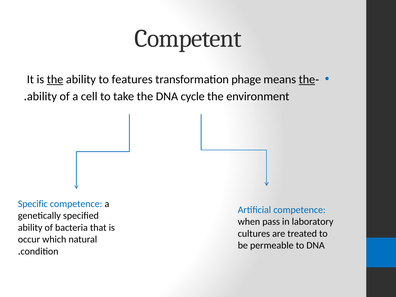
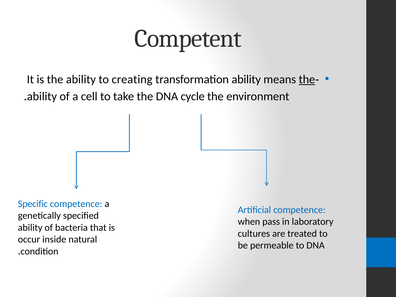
the at (55, 79) underline: present -> none
features: features -> creating
transformation phage: phage -> ability
which: which -> inside
